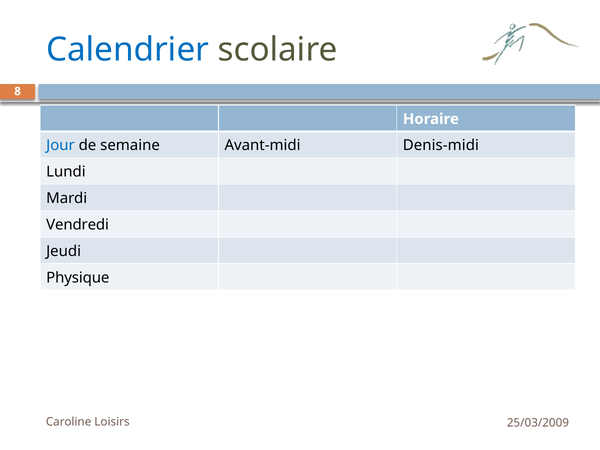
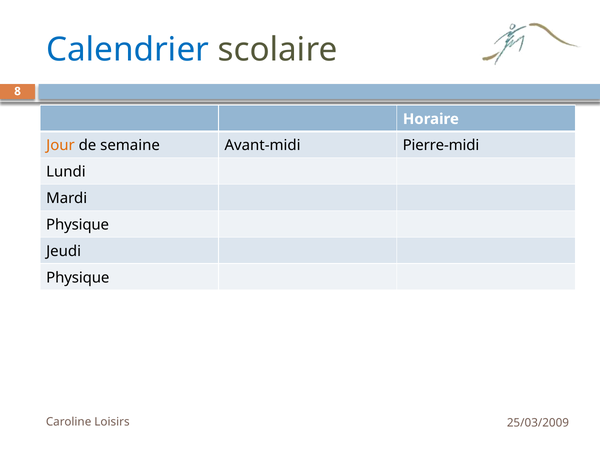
Jour colour: blue -> orange
Denis-midi: Denis-midi -> Pierre-midi
Vendredi at (78, 225): Vendredi -> Physique
